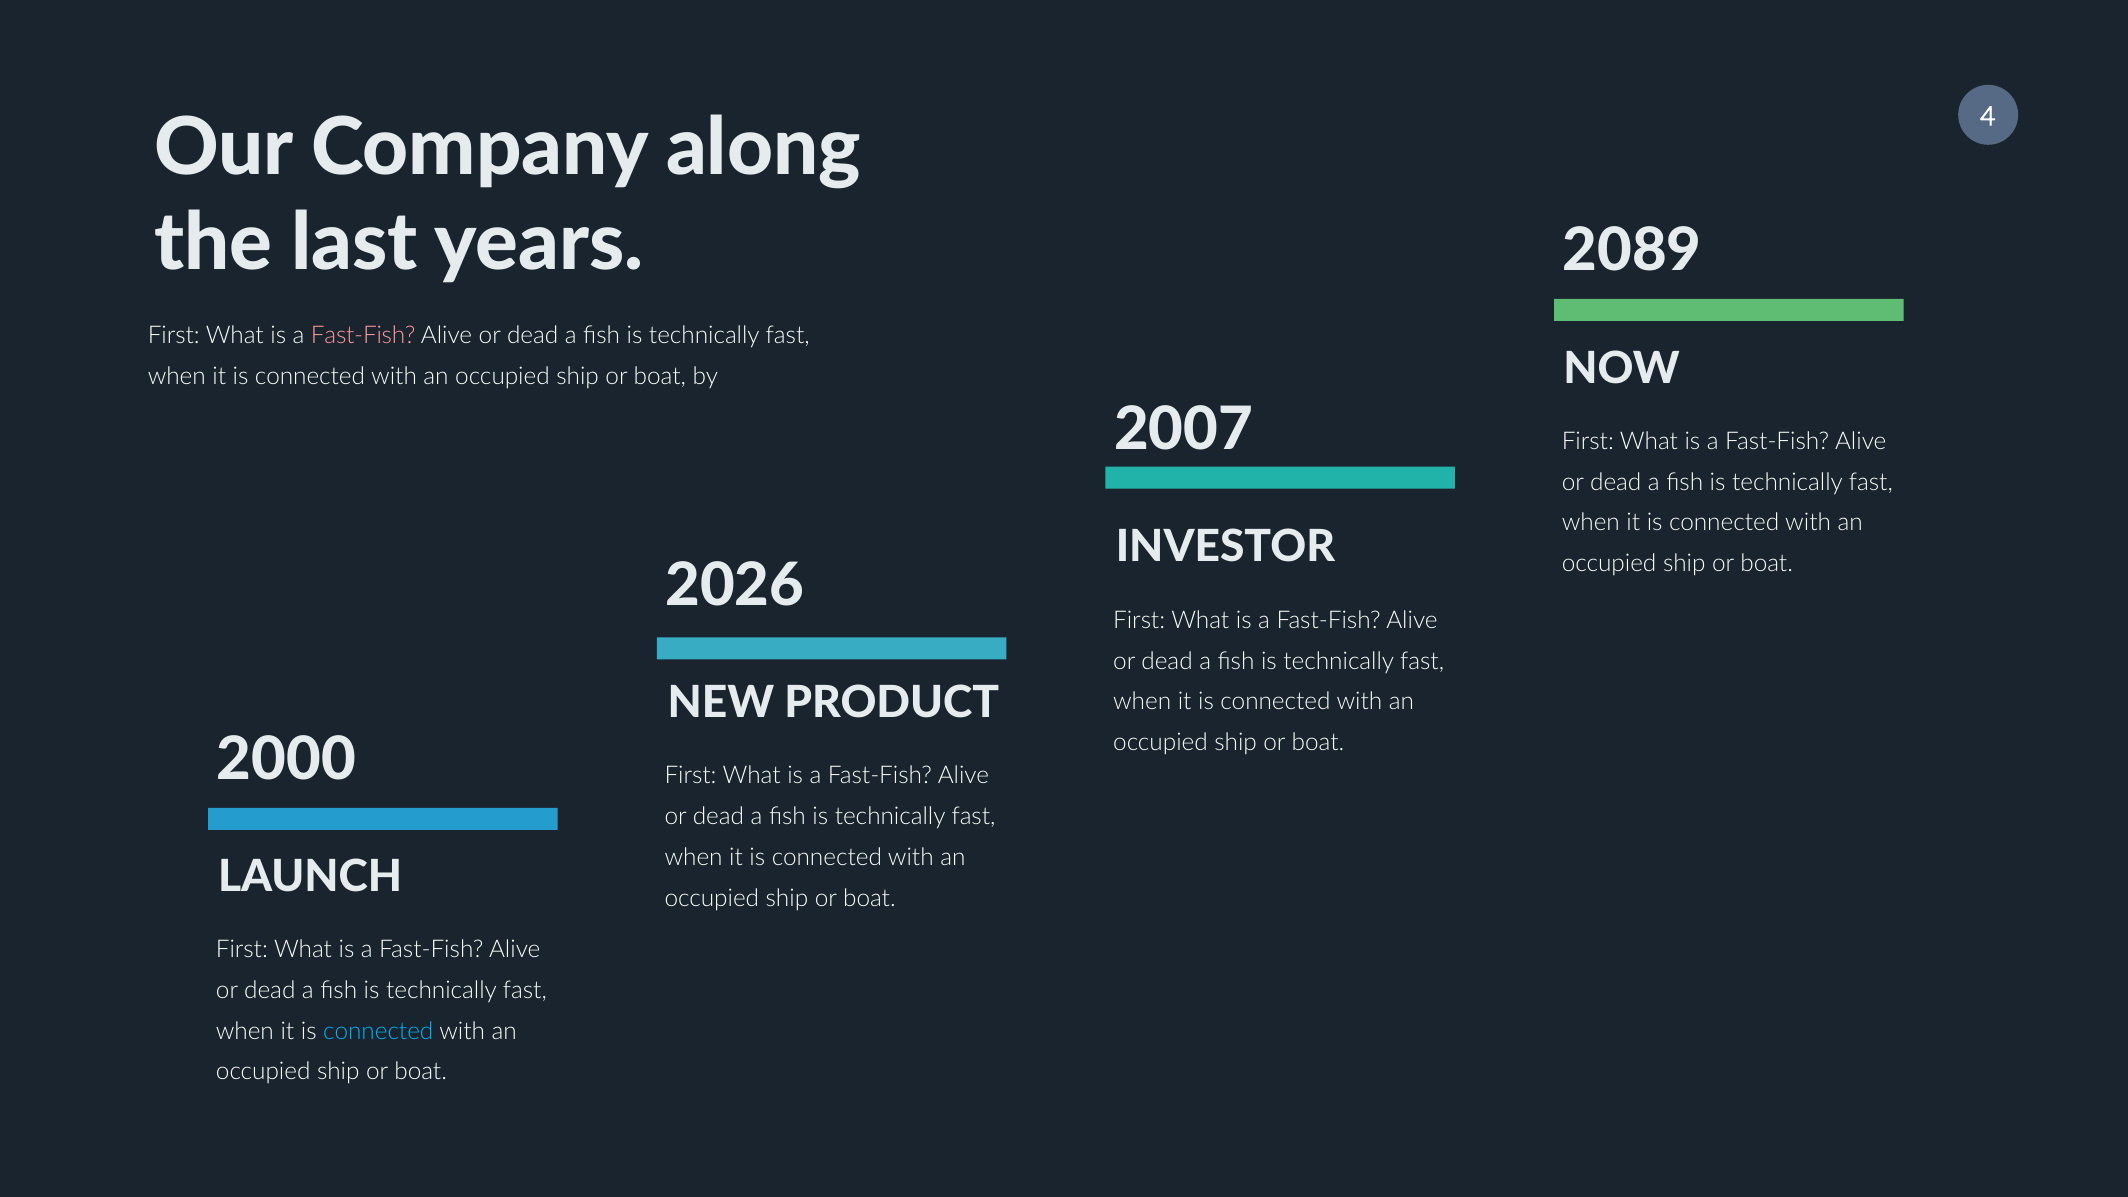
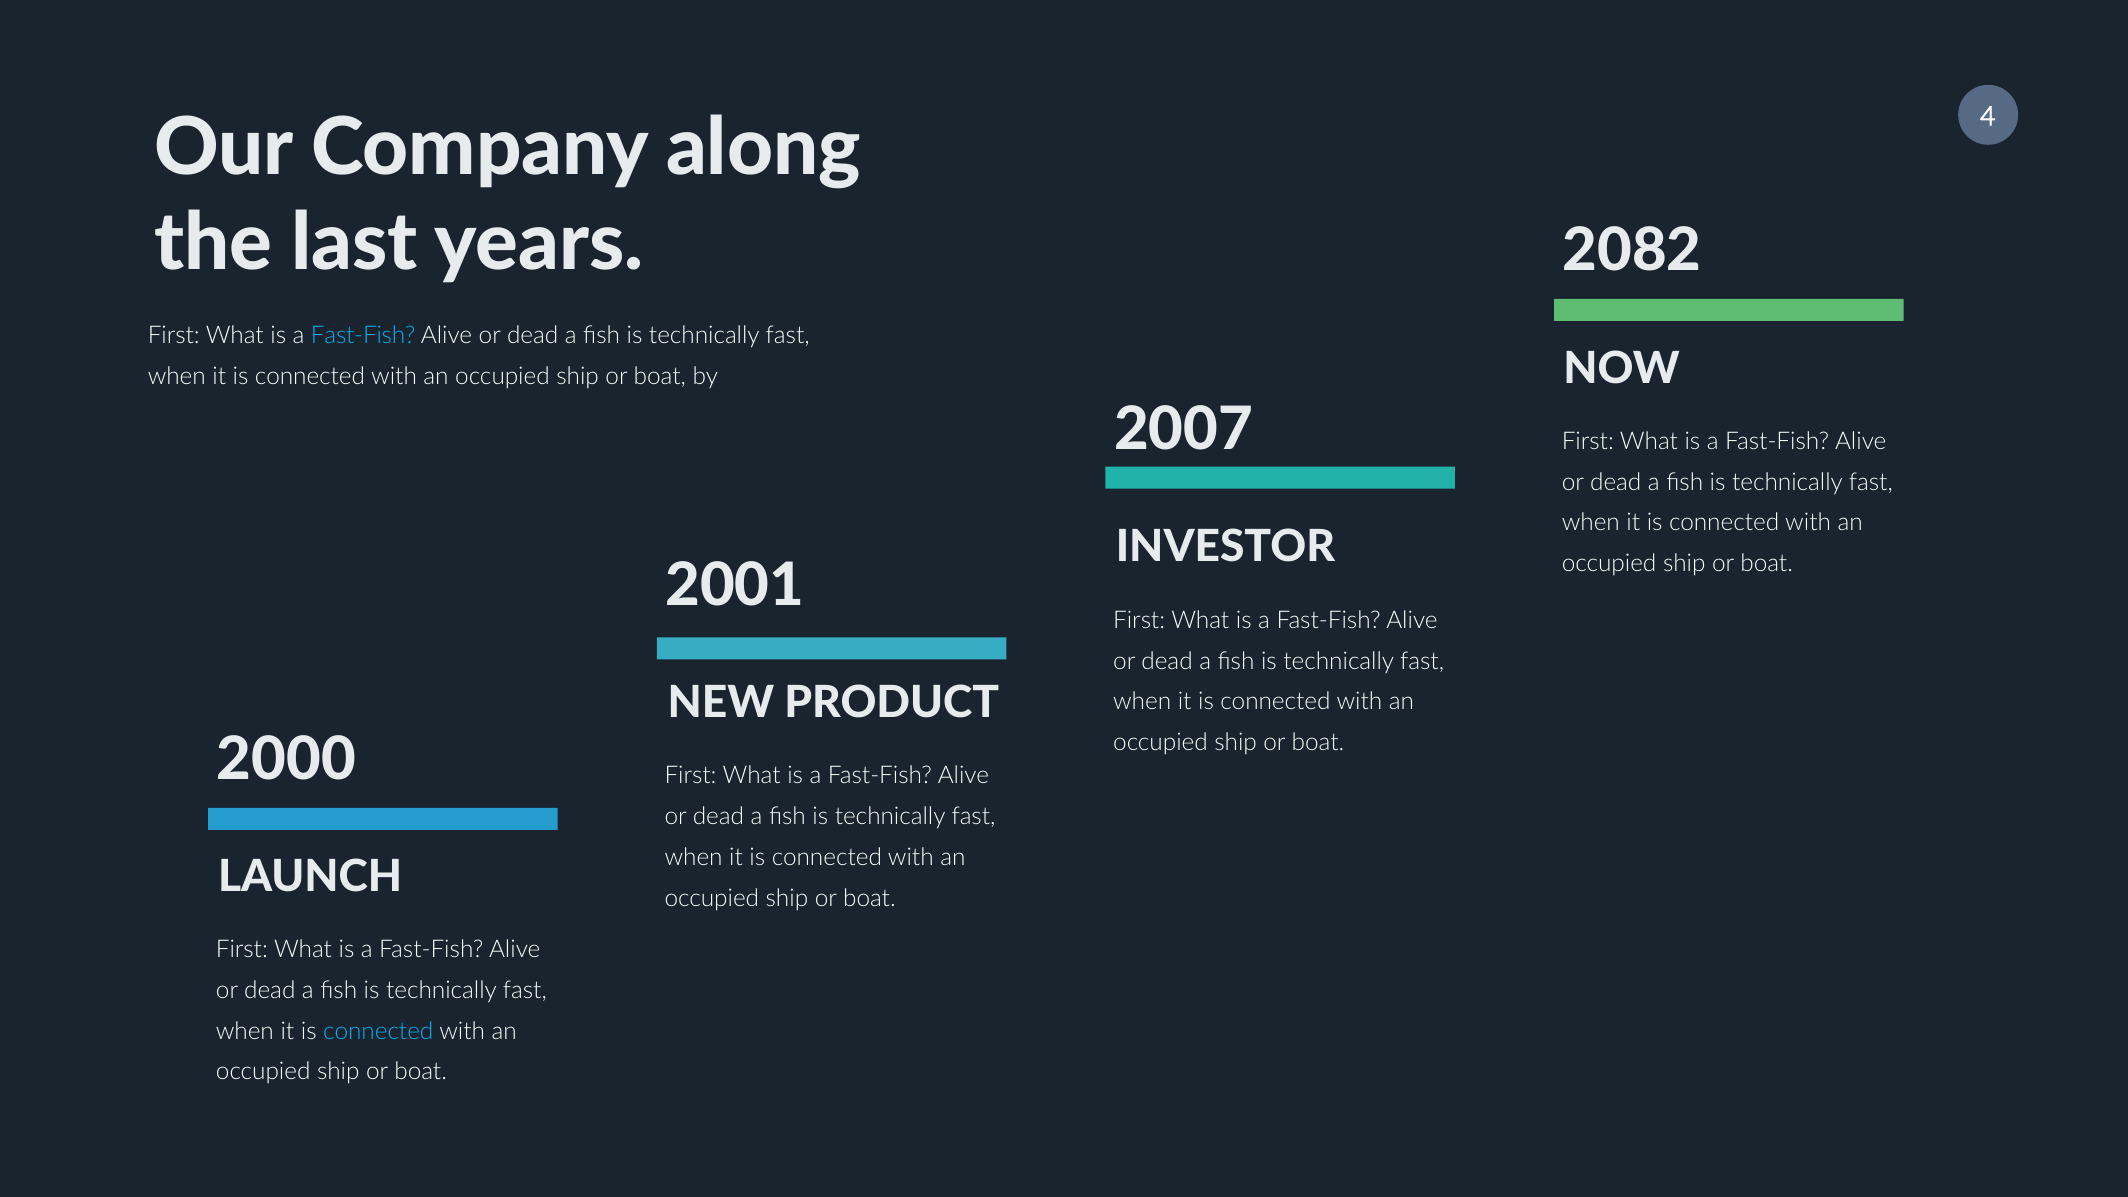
2089: 2089 -> 2082
Fast-Fish at (363, 336) colour: pink -> light blue
2026: 2026 -> 2001
